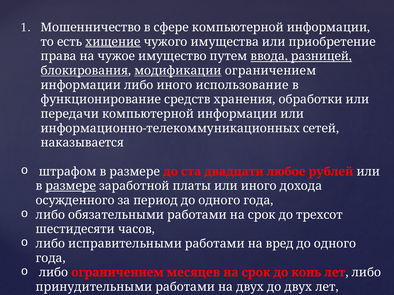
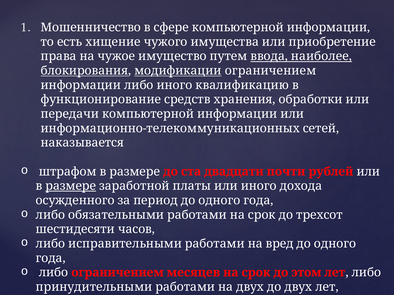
хищение underline: present -> none
разницей: разницей -> наиболее
использование: использование -> квалификацию
любое: любое -> почти
конь: конь -> этом
